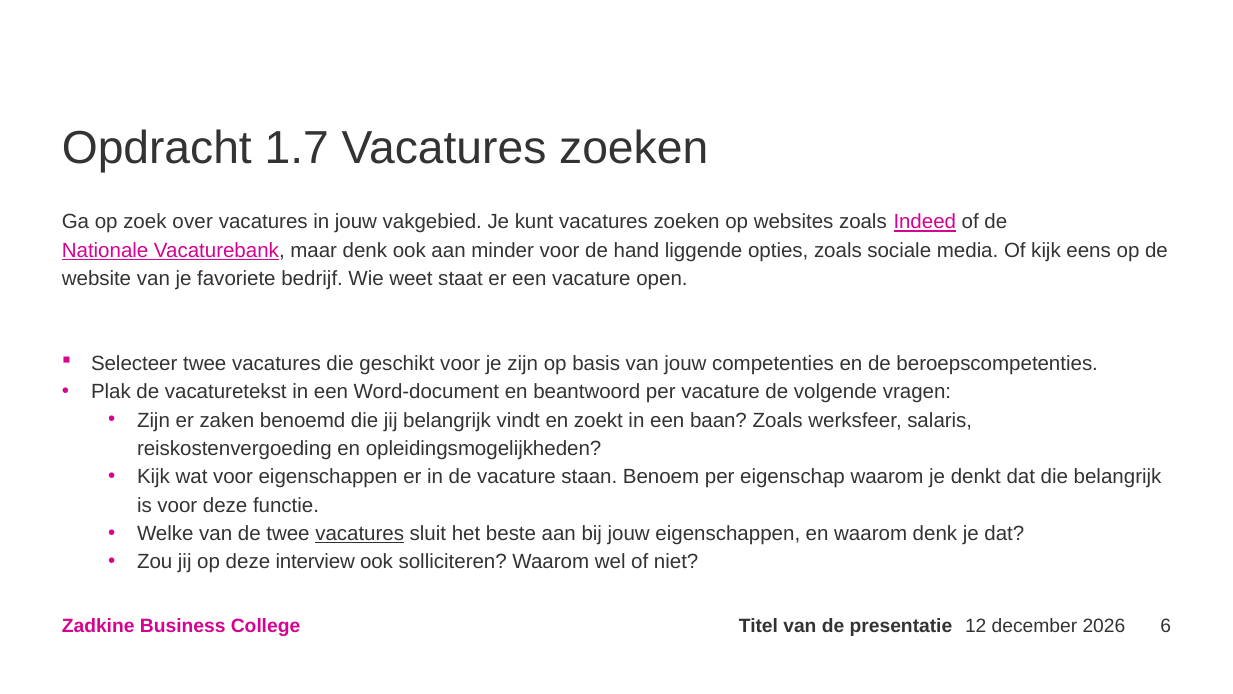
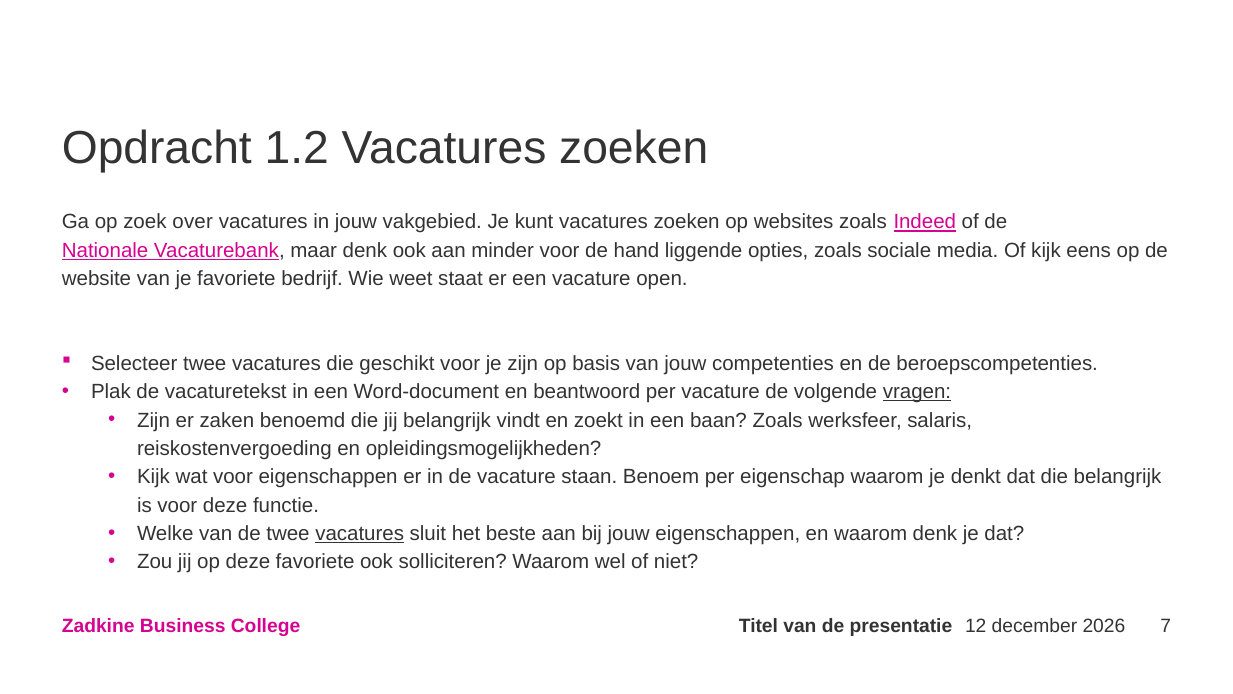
1.7: 1.7 -> 1.2
vragen underline: none -> present
deze interview: interview -> favoriete
6: 6 -> 7
